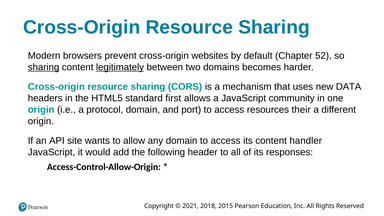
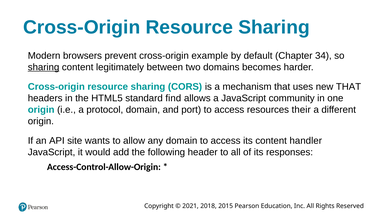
websites: websites -> example
52: 52 -> 34
legitimately underline: present -> none
new DATA: DATA -> THAT
first: first -> find
